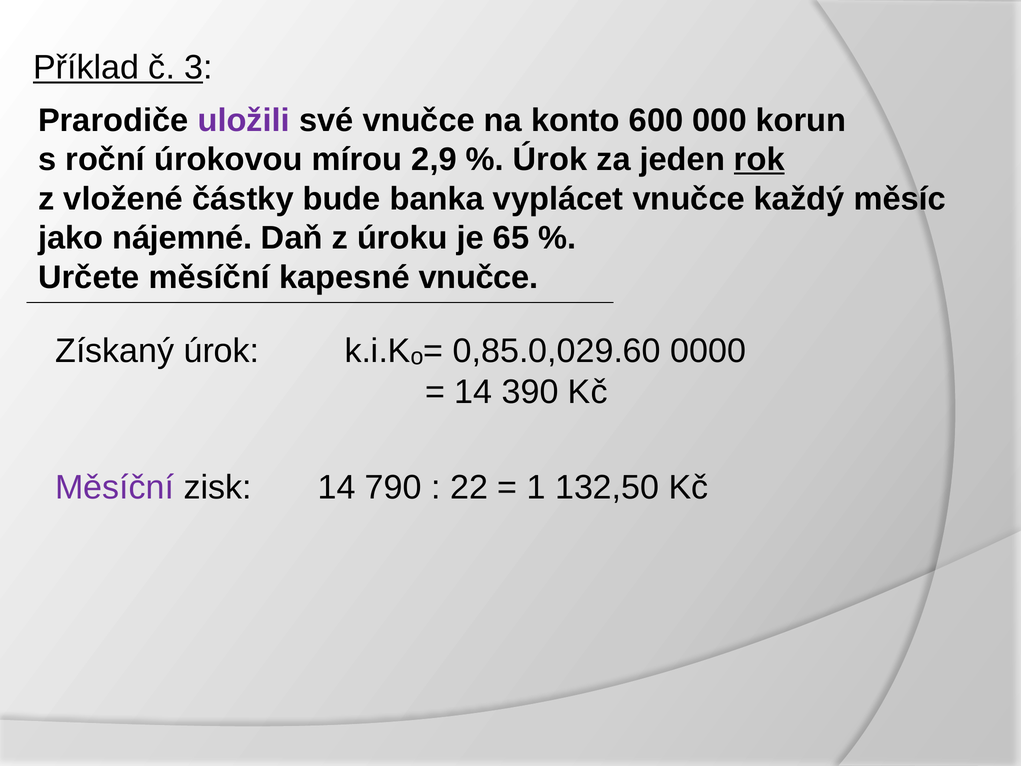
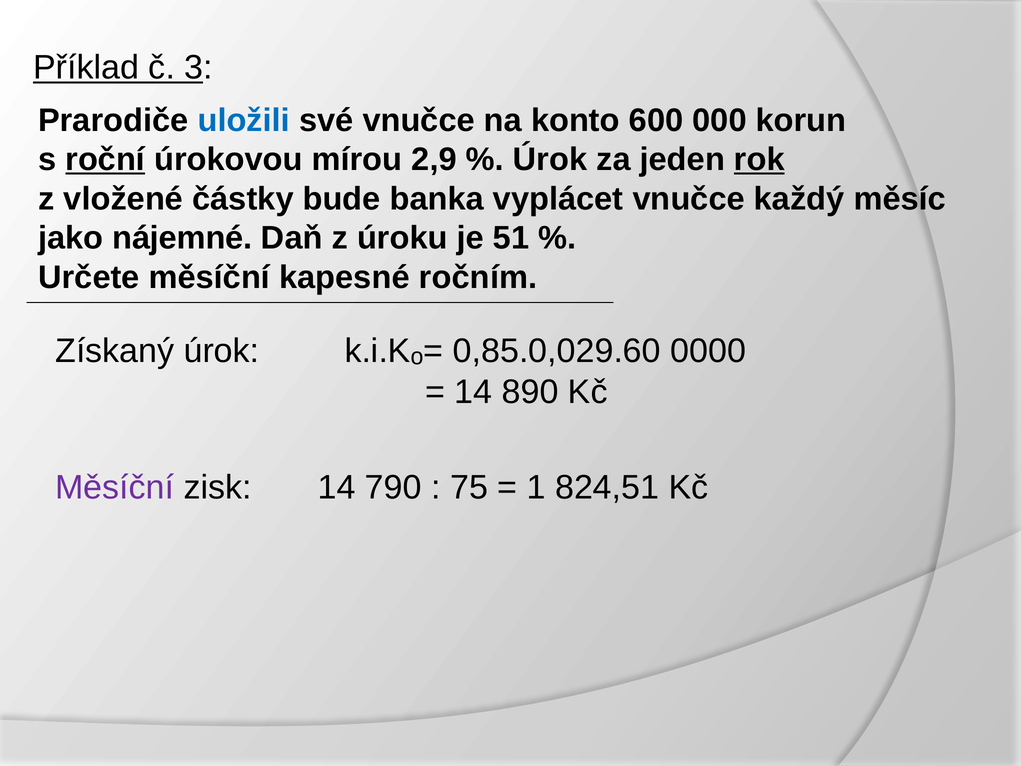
uložili colour: purple -> blue
roční underline: none -> present
65: 65 -> 51
kapesné vnučce: vnučce -> ročním
390: 390 -> 890
22: 22 -> 75
132,50: 132,50 -> 824,51
